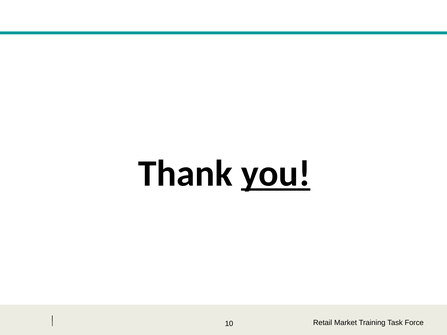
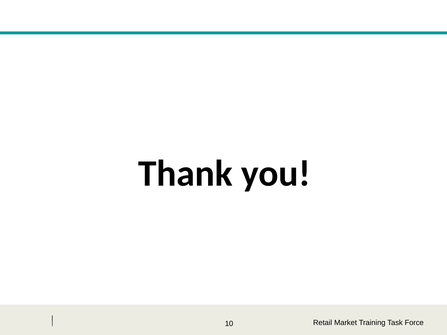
you underline: present -> none
